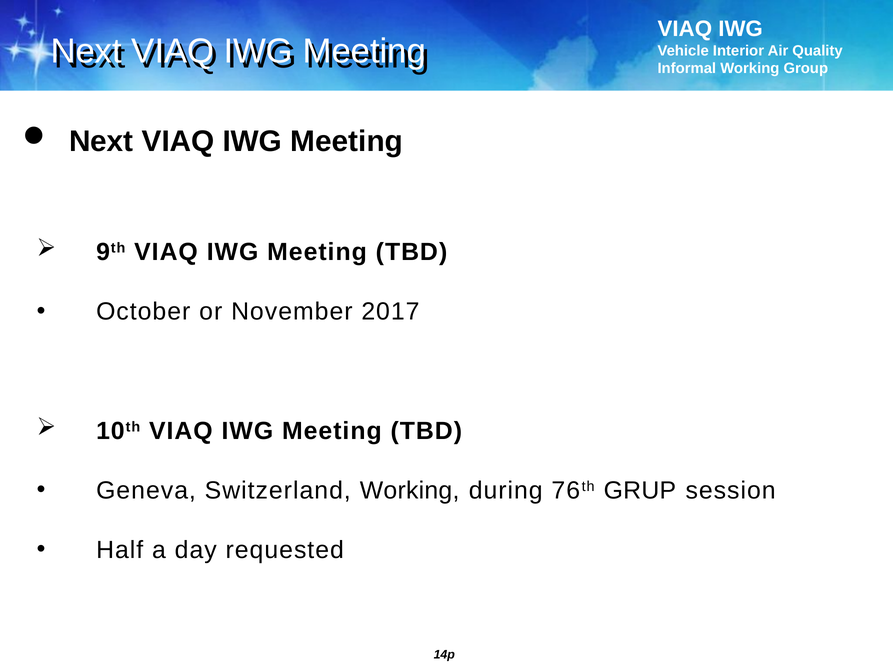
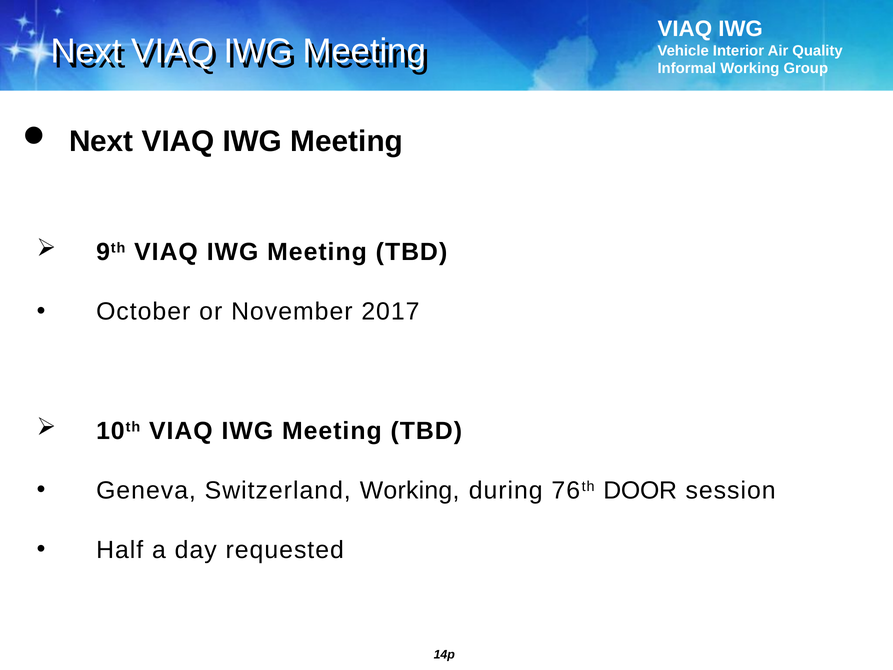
GRUP: GRUP -> DOOR
